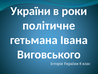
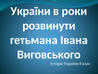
політичне: політичне -> розвинути
